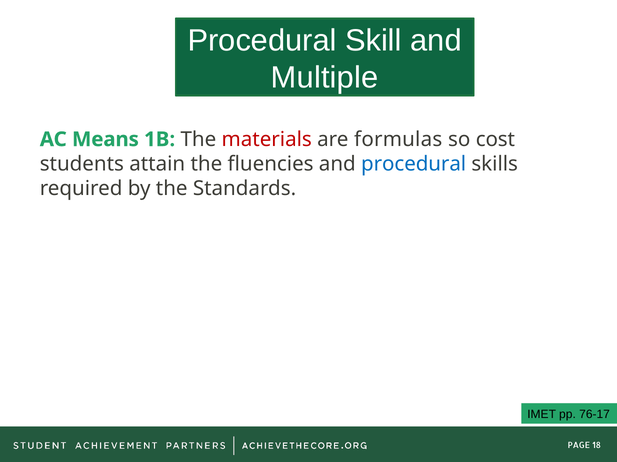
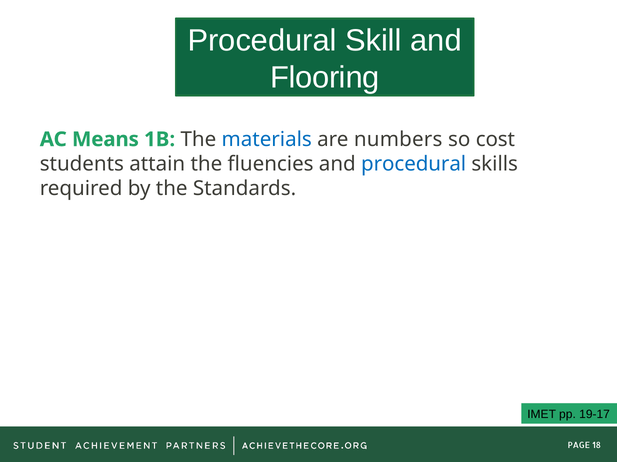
Multiple: Multiple -> Flooring
materials colour: red -> blue
formulas: formulas -> numbers
76-17: 76-17 -> 19-17
